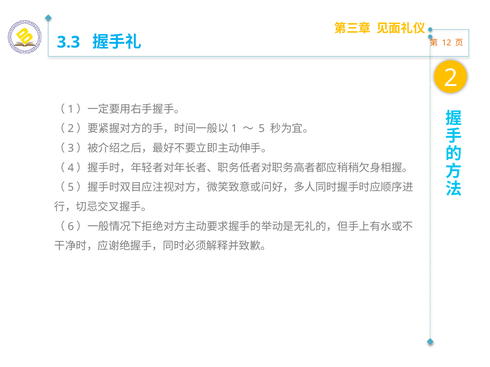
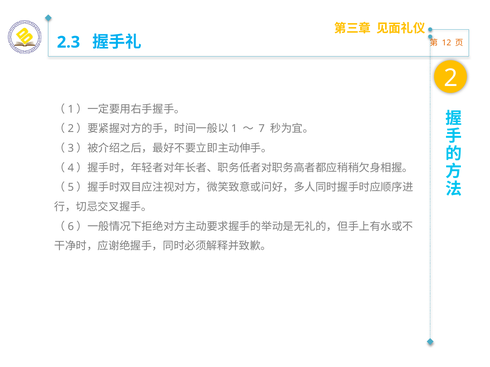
3.3: 3.3 -> 2.3
5: 5 -> 7
